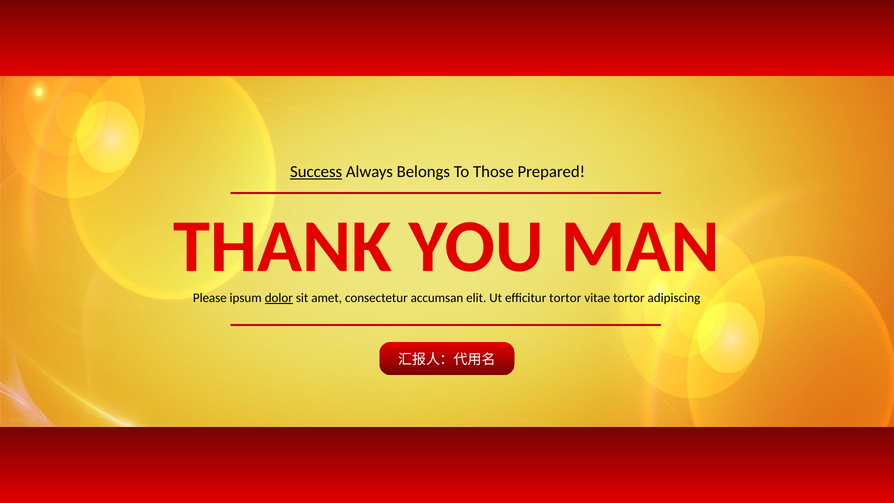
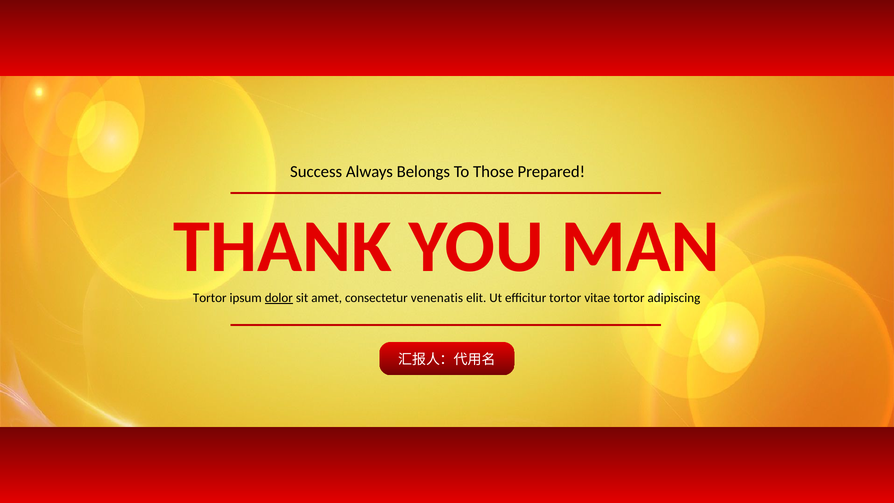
Success underline: present -> none
Please at (210, 298): Please -> Tortor
accumsan: accumsan -> venenatis
